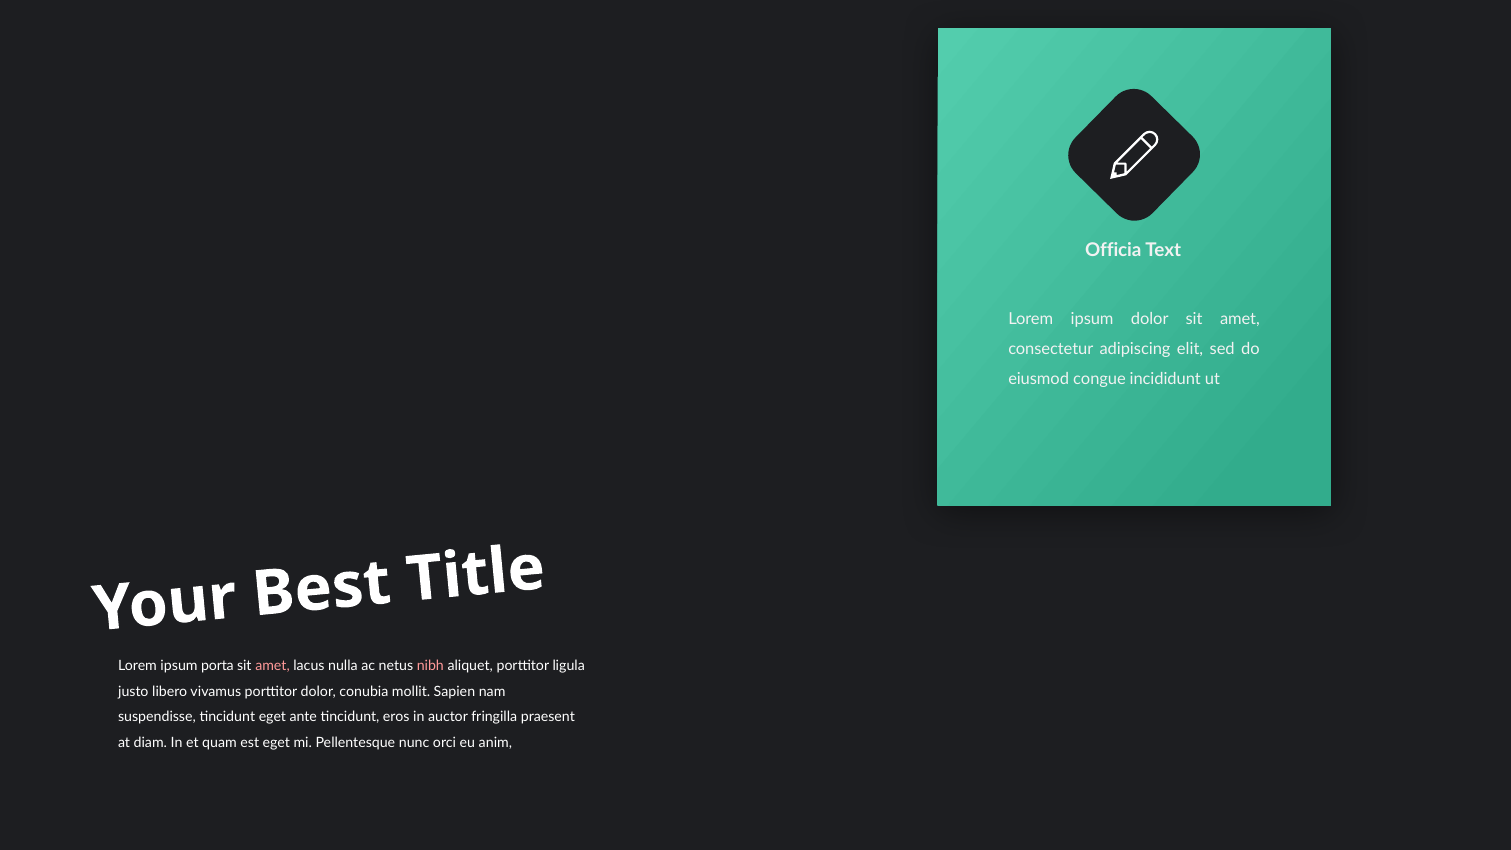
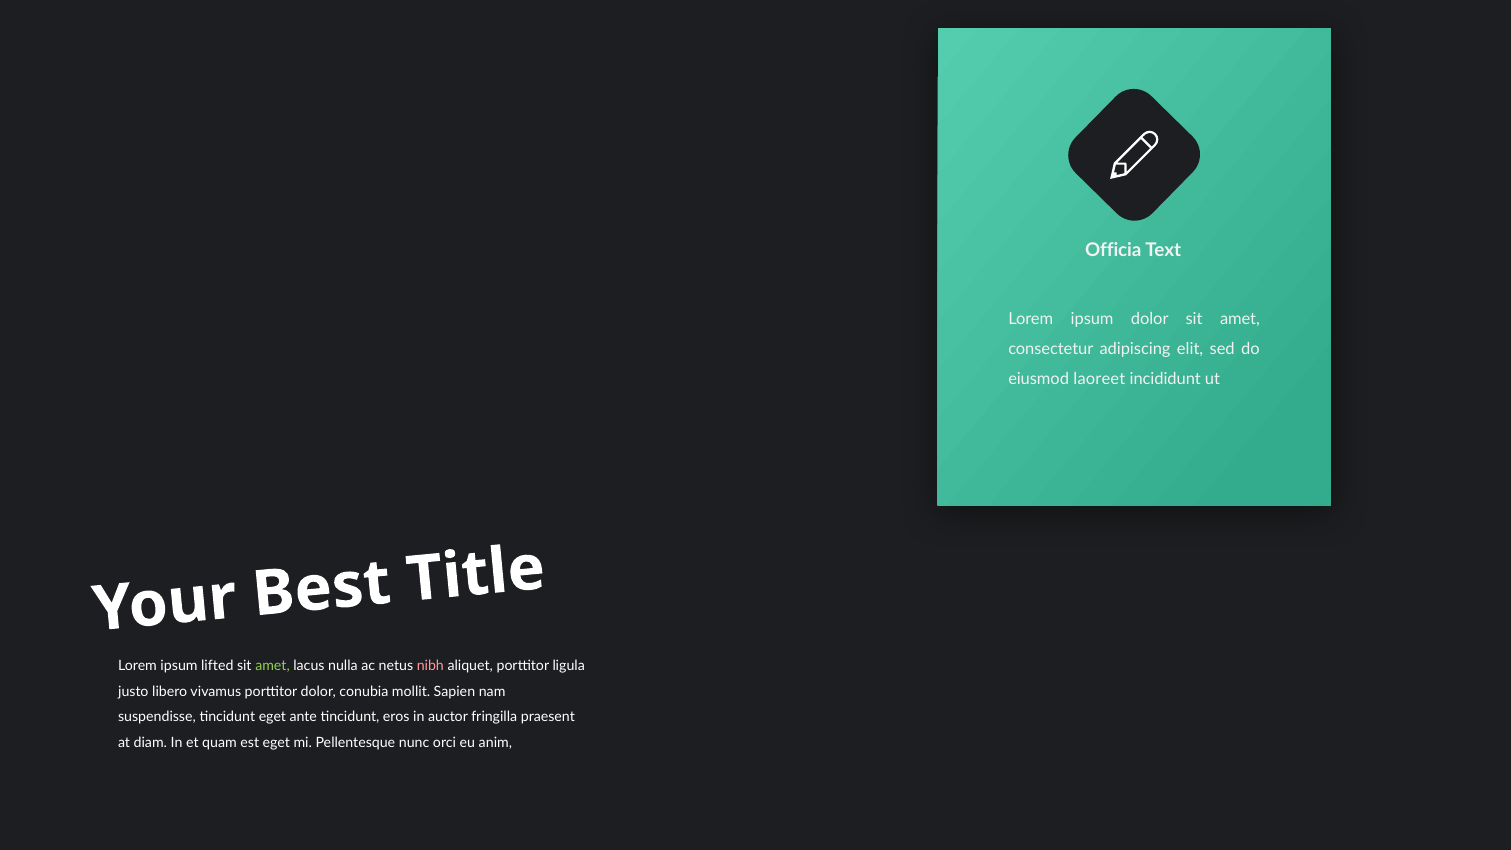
congue: congue -> laoreet
porta: porta -> lifted
amet at (273, 666) colour: pink -> light green
